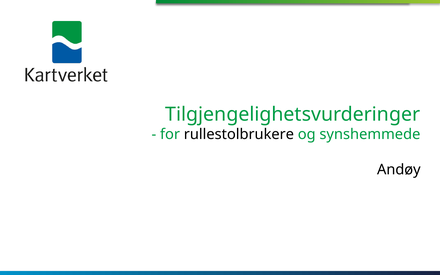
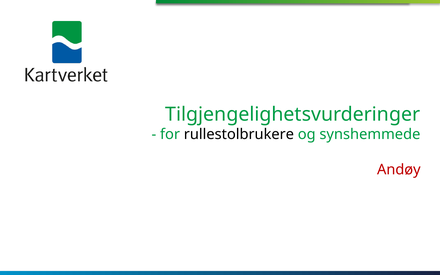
Andøy colour: black -> red
